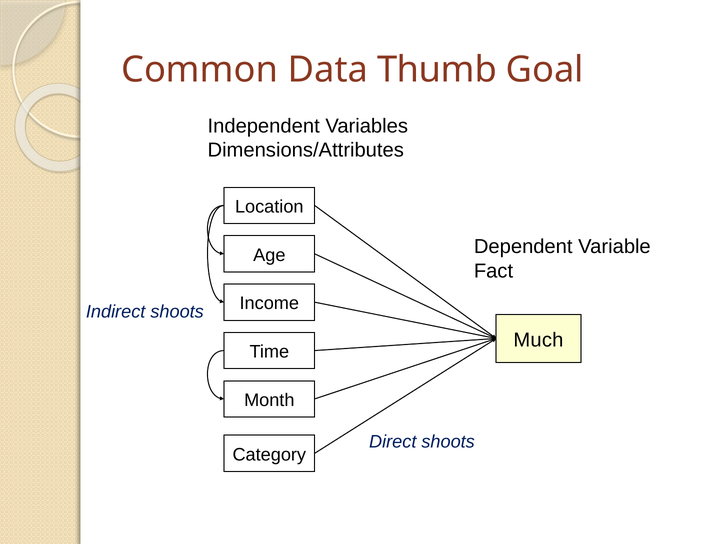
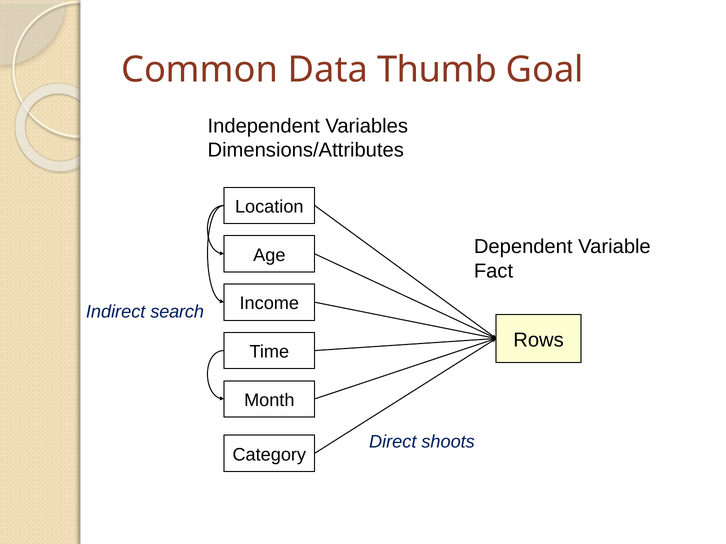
Indirect shoots: shoots -> search
Much: Much -> Rows
